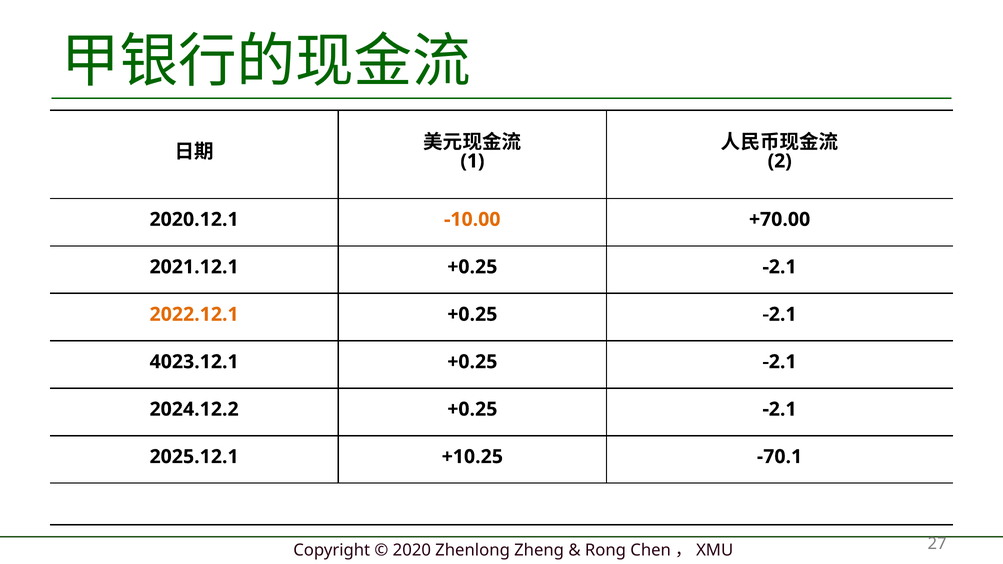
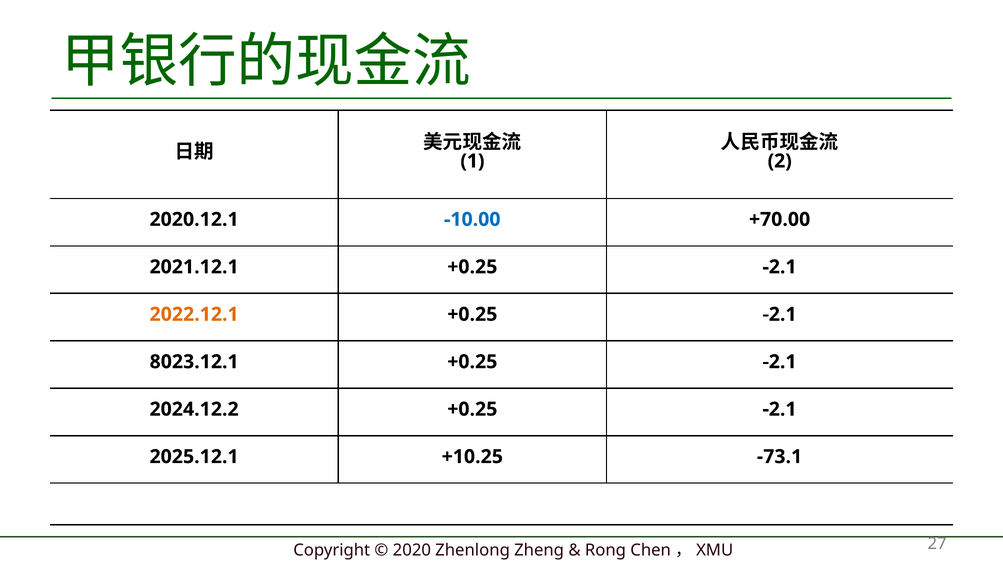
-10.00 colour: orange -> blue
4023.12.1: 4023.12.1 -> 8023.12.1
-70.1: -70.1 -> -73.1
